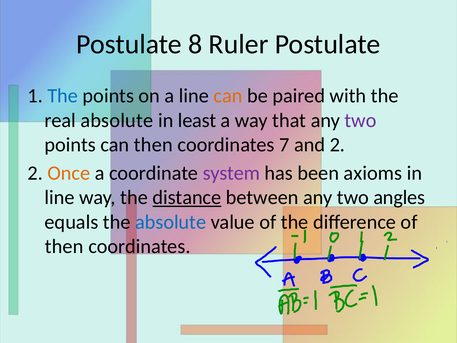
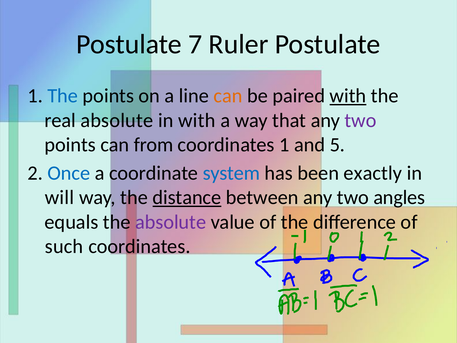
8: 8 -> 7
with at (348, 96) underline: none -> present
in least: least -> with
can then: then -> from
coordinates 7: 7 -> 1
and 2: 2 -> 5
Once colour: orange -> blue
system colour: purple -> blue
axioms: axioms -> exactly
line at (60, 197): line -> will
absolute at (171, 222) colour: blue -> purple
then at (64, 246): then -> such
